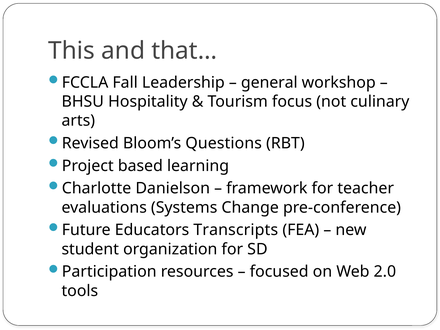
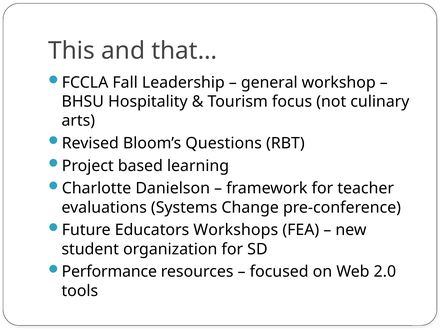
Transcripts: Transcripts -> Workshops
Participation: Participation -> Performance
